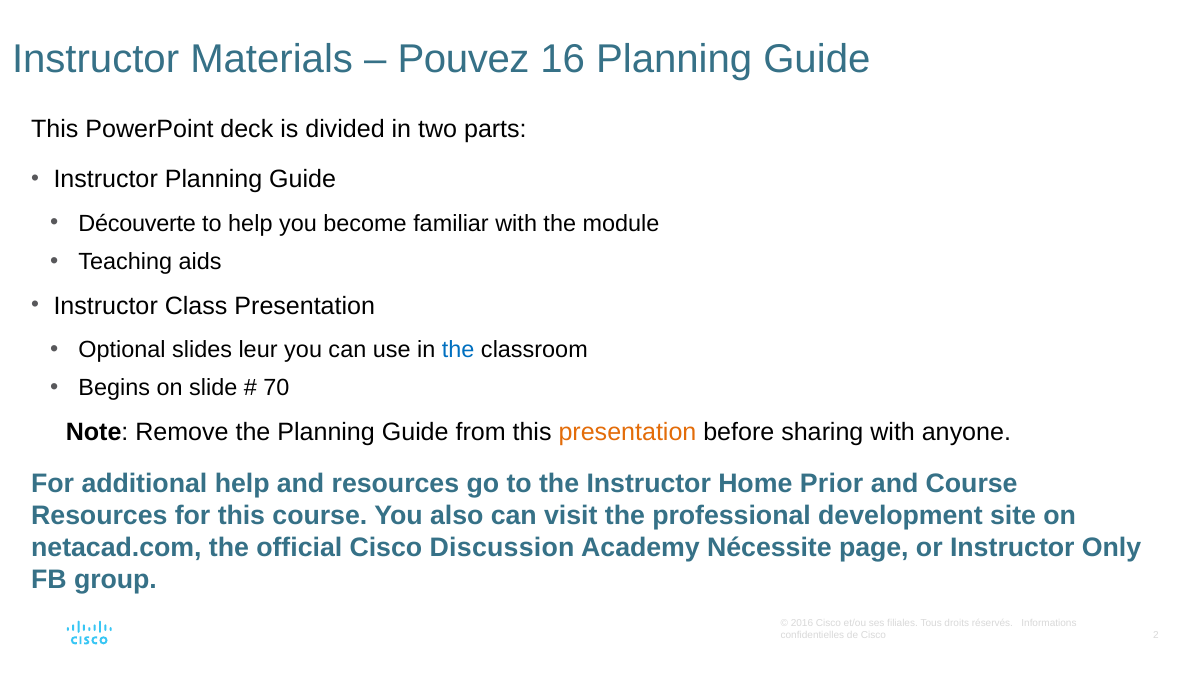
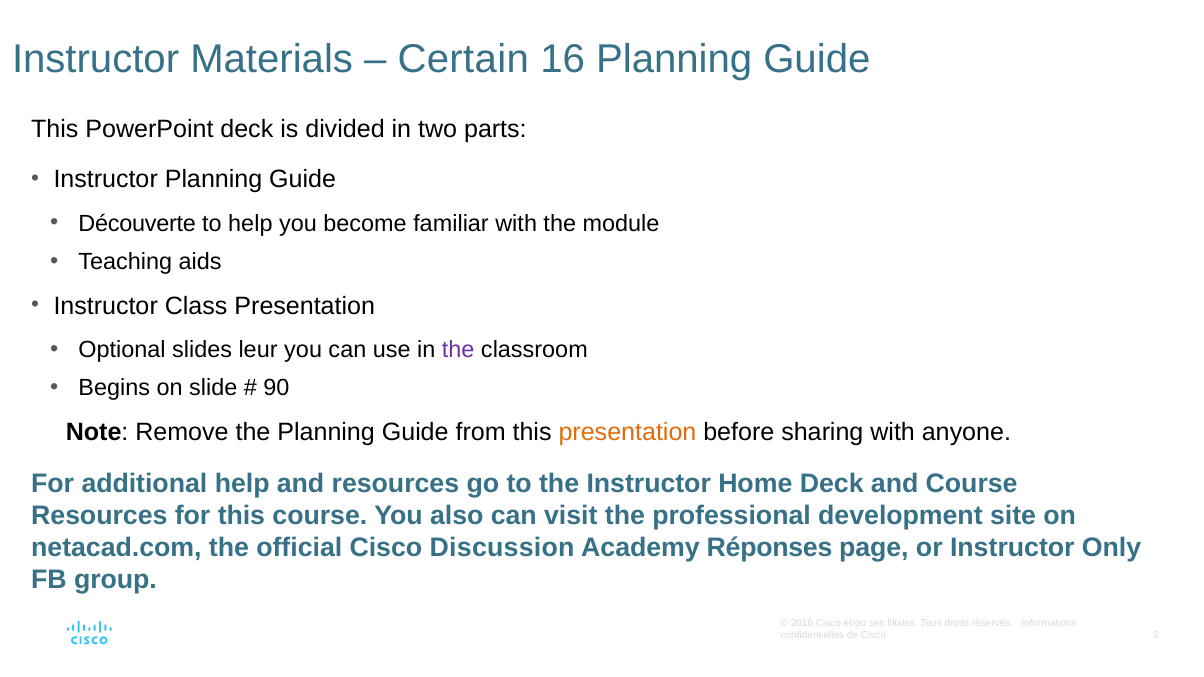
Pouvez: Pouvez -> Certain
the at (458, 350) colour: blue -> purple
70: 70 -> 90
Home Prior: Prior -> Deck
Nécessite: Nécessite -> Réponses
